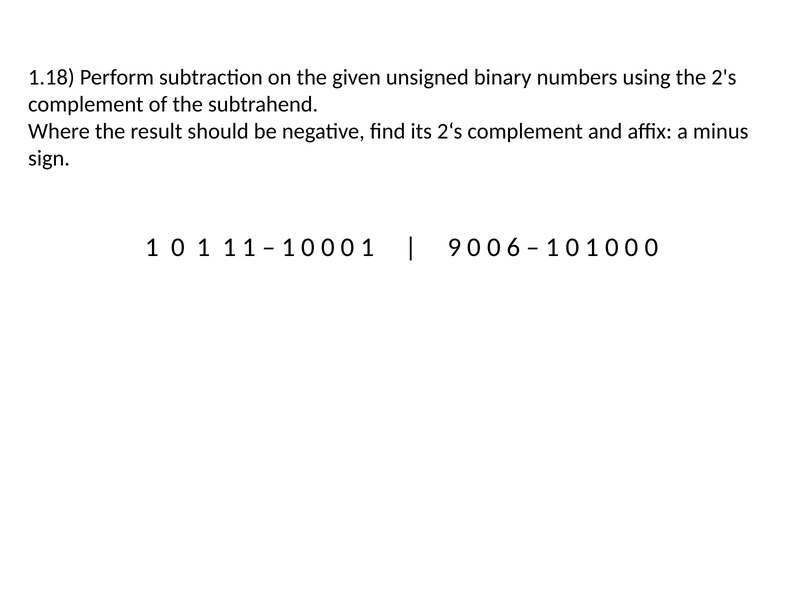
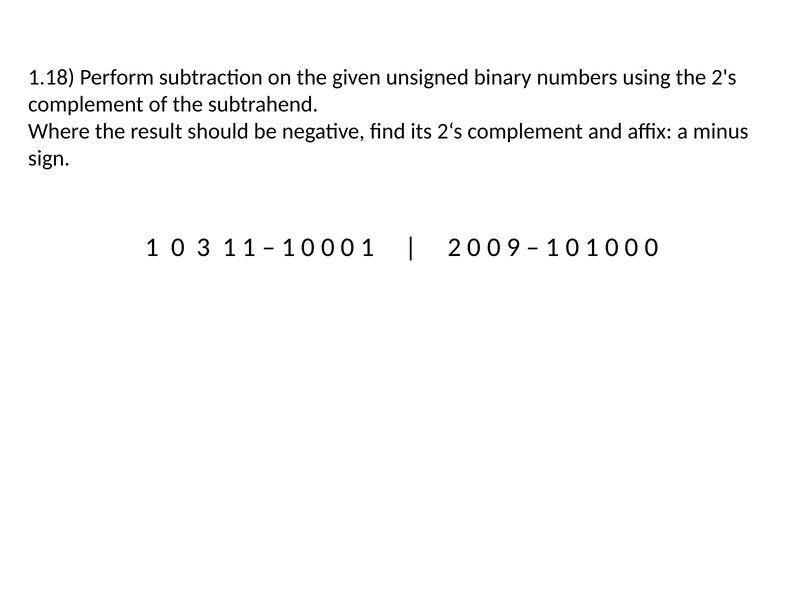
1 at (204, 248): 1 -> 3
9: 9 -> 2
6: 6 -> 9
